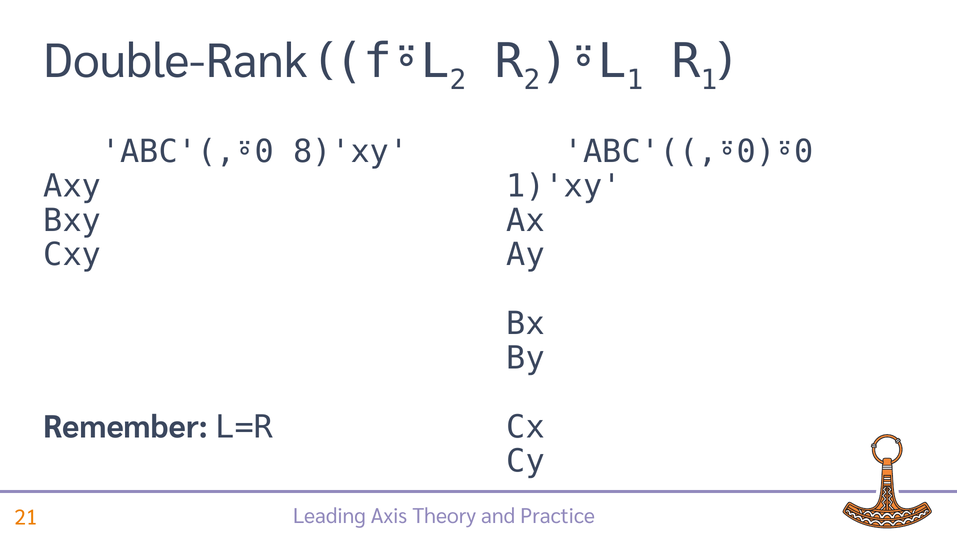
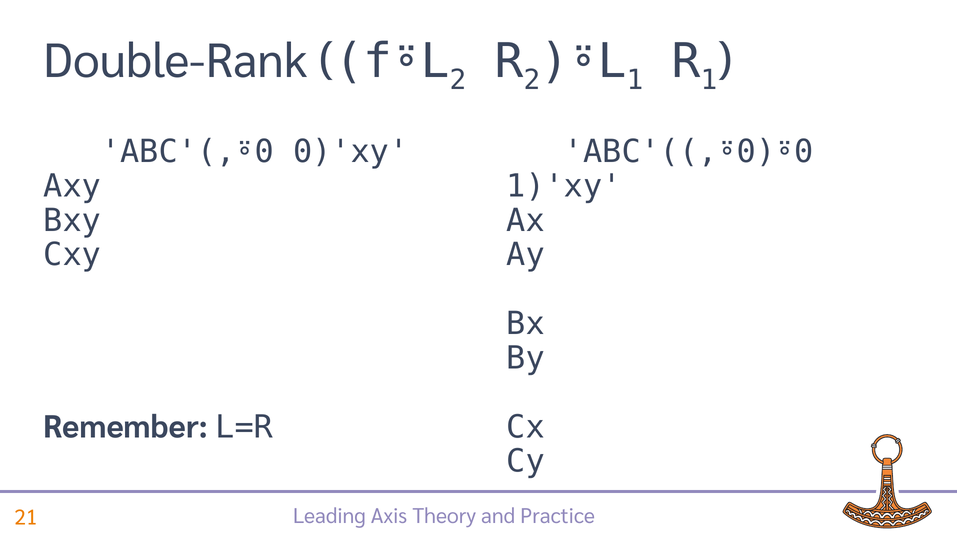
8)'xy: 8)'xy -> 0)'xy
